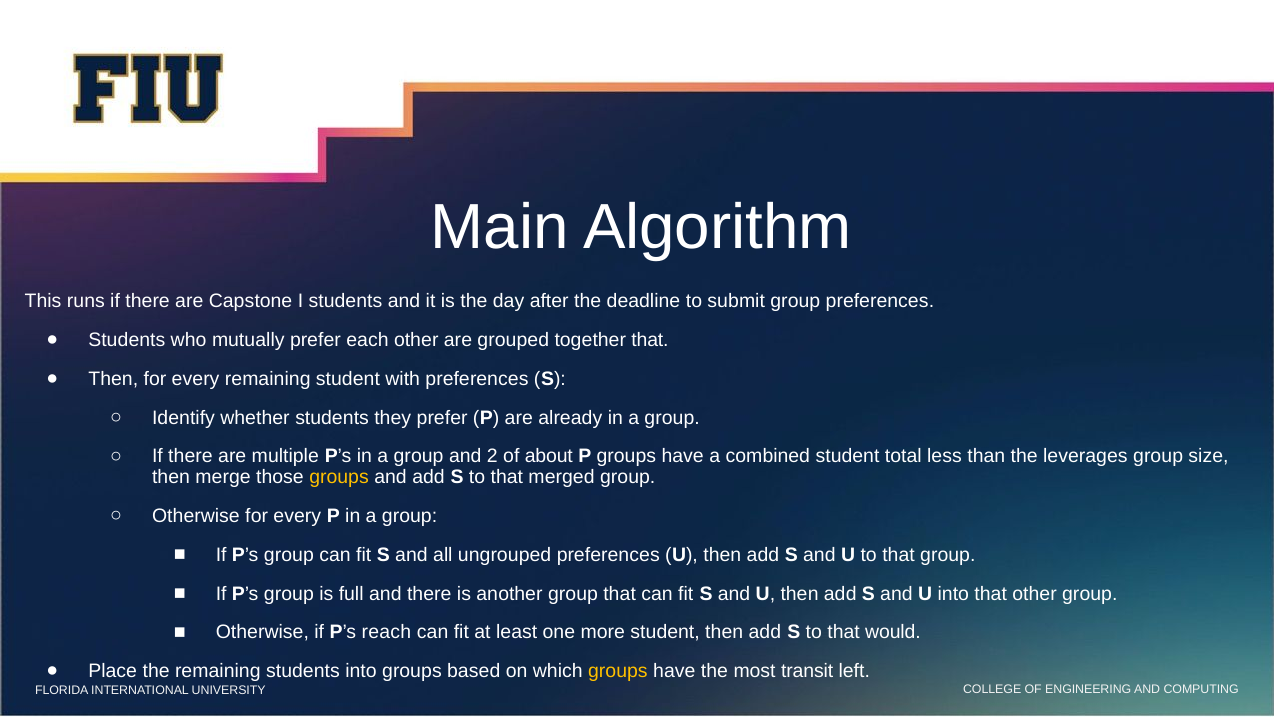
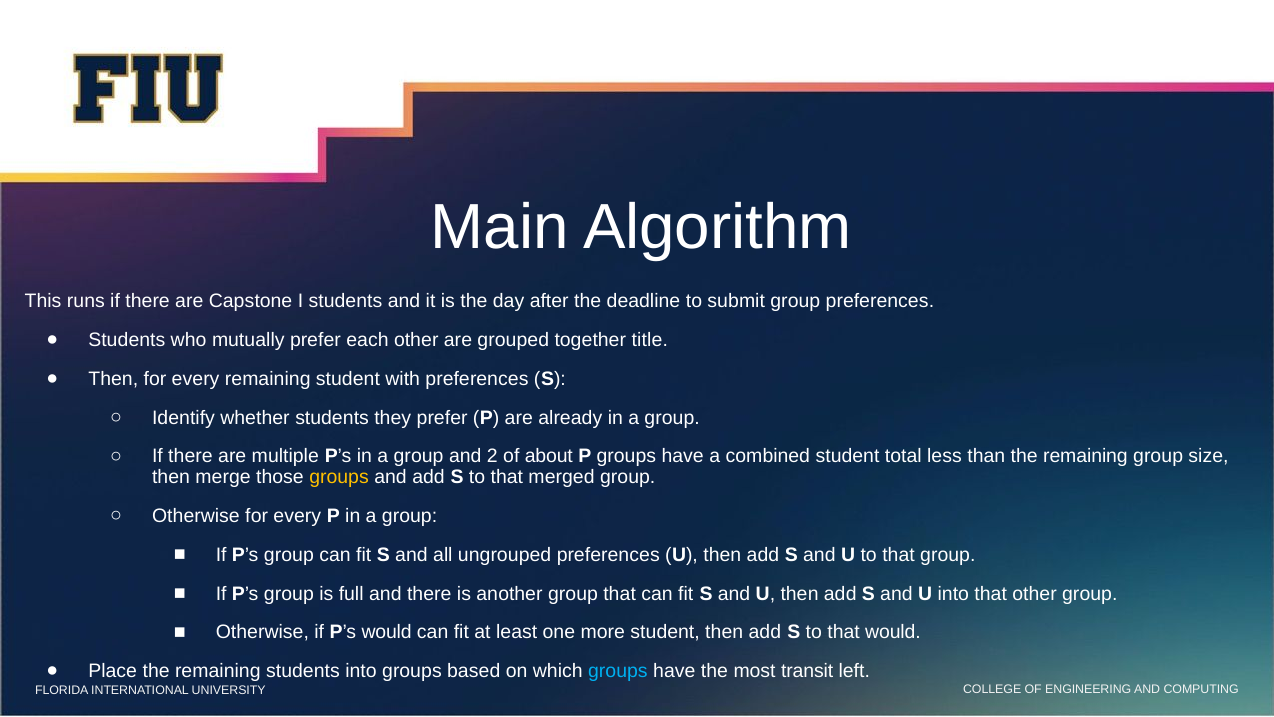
together that: that -> title
than the leverages: leverages -> remaining
P’s reach: reach -> would
groups at (618, 671) colour: yellow -> light blue
